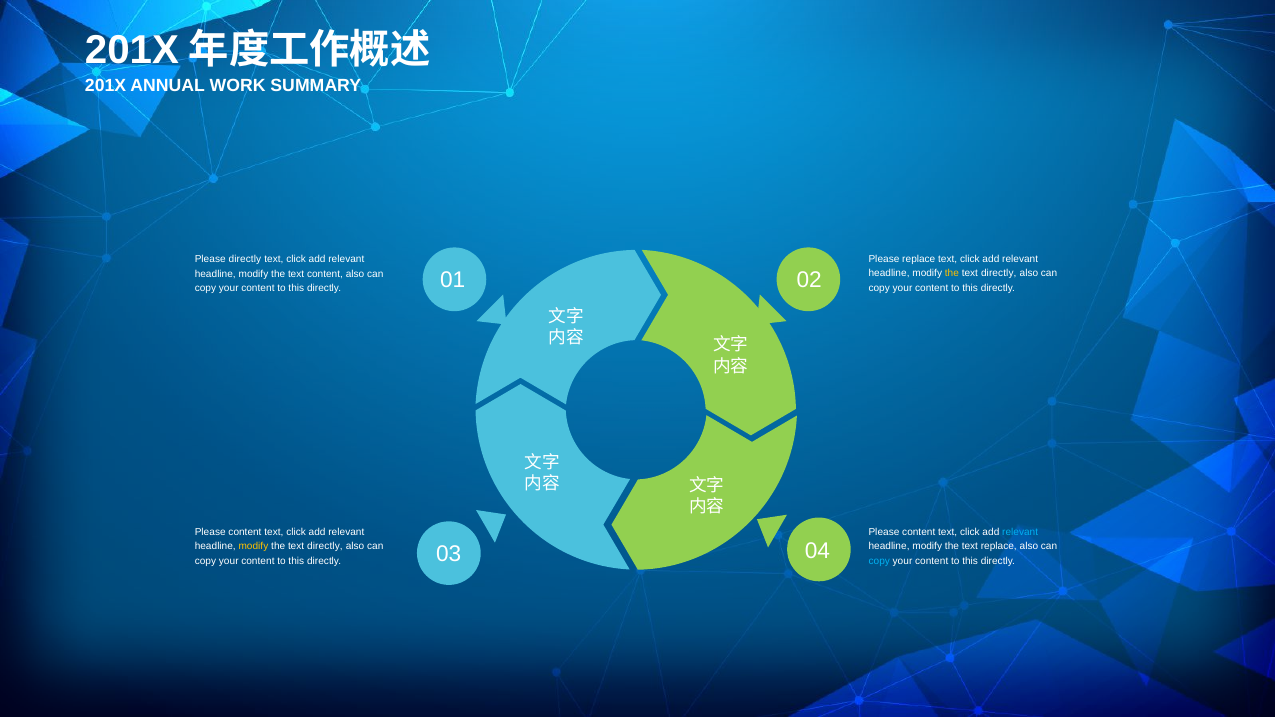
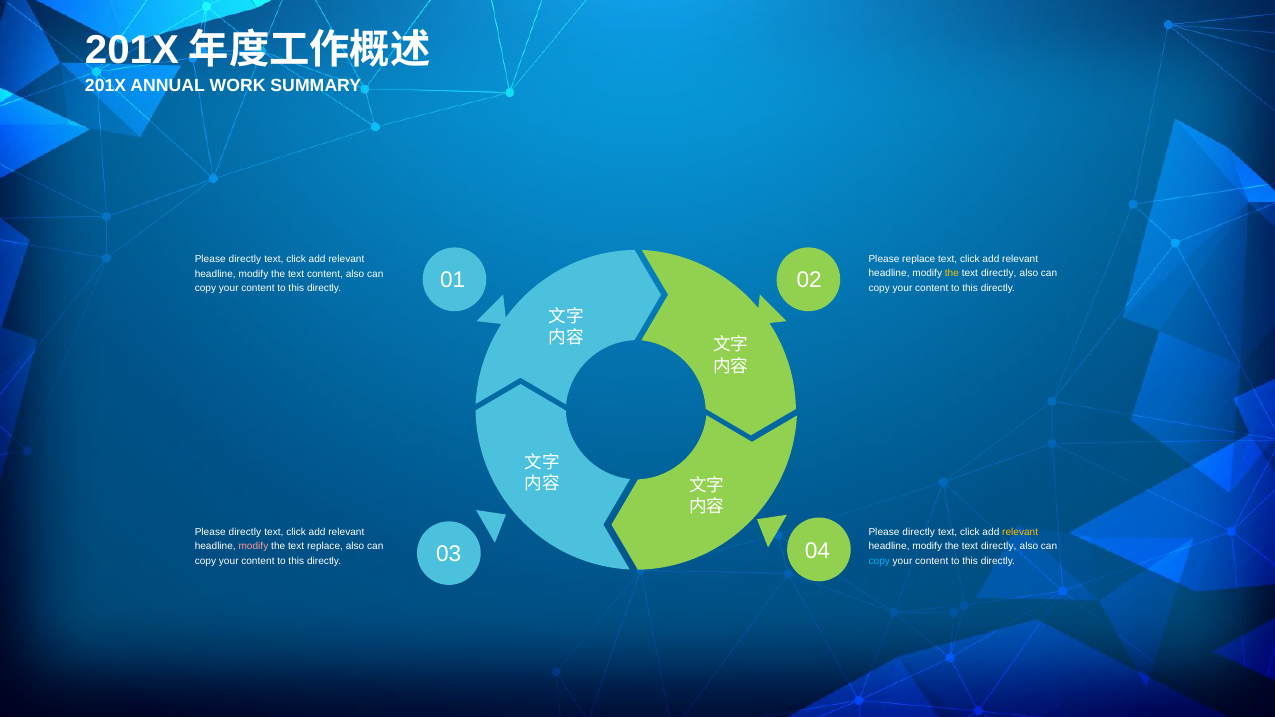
content at (245, 532): content -> directly
content at (919, 532): content -> directly
relevant at (1020, 532) colour: light blue -> yellow
modify at (253, 547) colour: yellow -> pink
directly at (325, 547): directly -> replace
replace at (999, 547): replace -> directly
